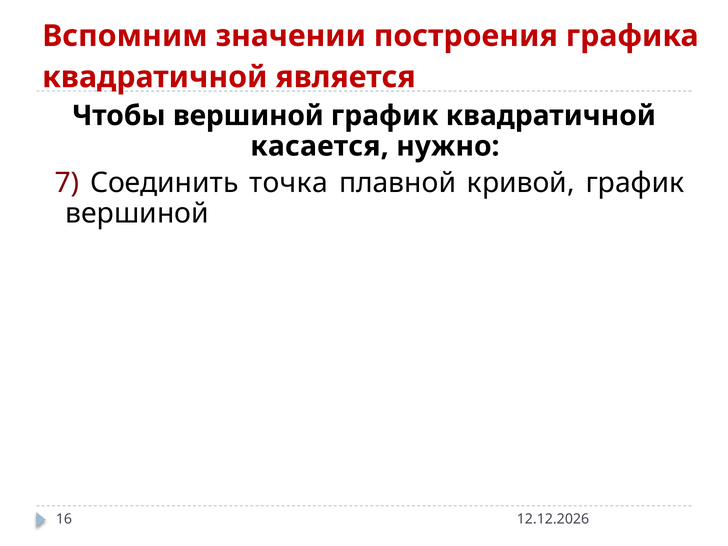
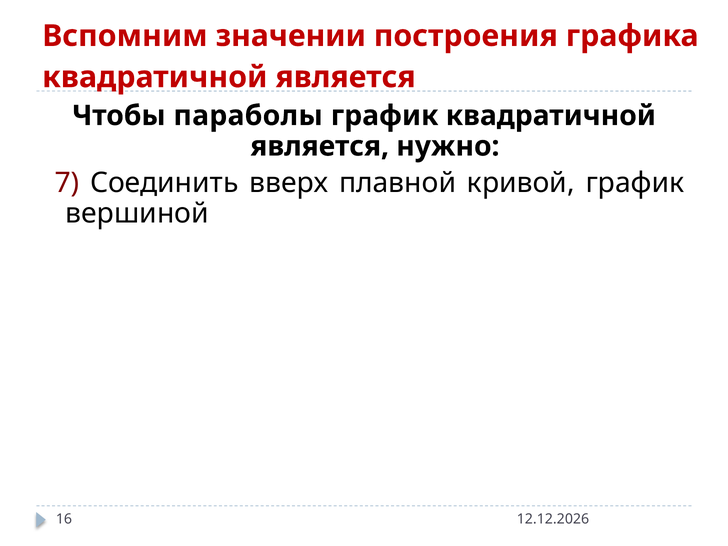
Чтобы вершиной: вершиной -> параболы
касается at (320, 146): касается -> является
точка: точка -> вверх
